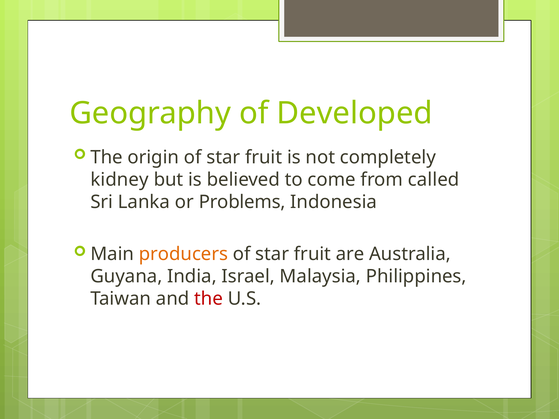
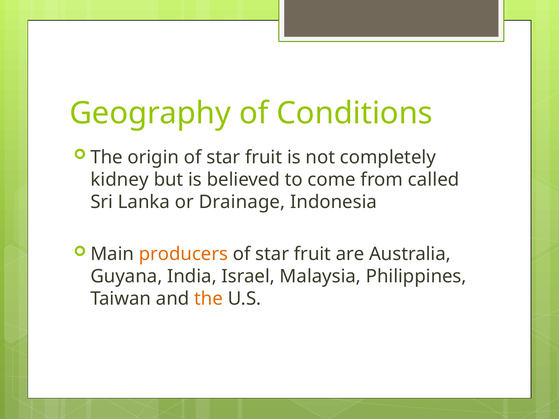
Developed: Developed -> Conditions
Problems: Problems -> Drainage
the at (209, 299) colour: red -> orange
